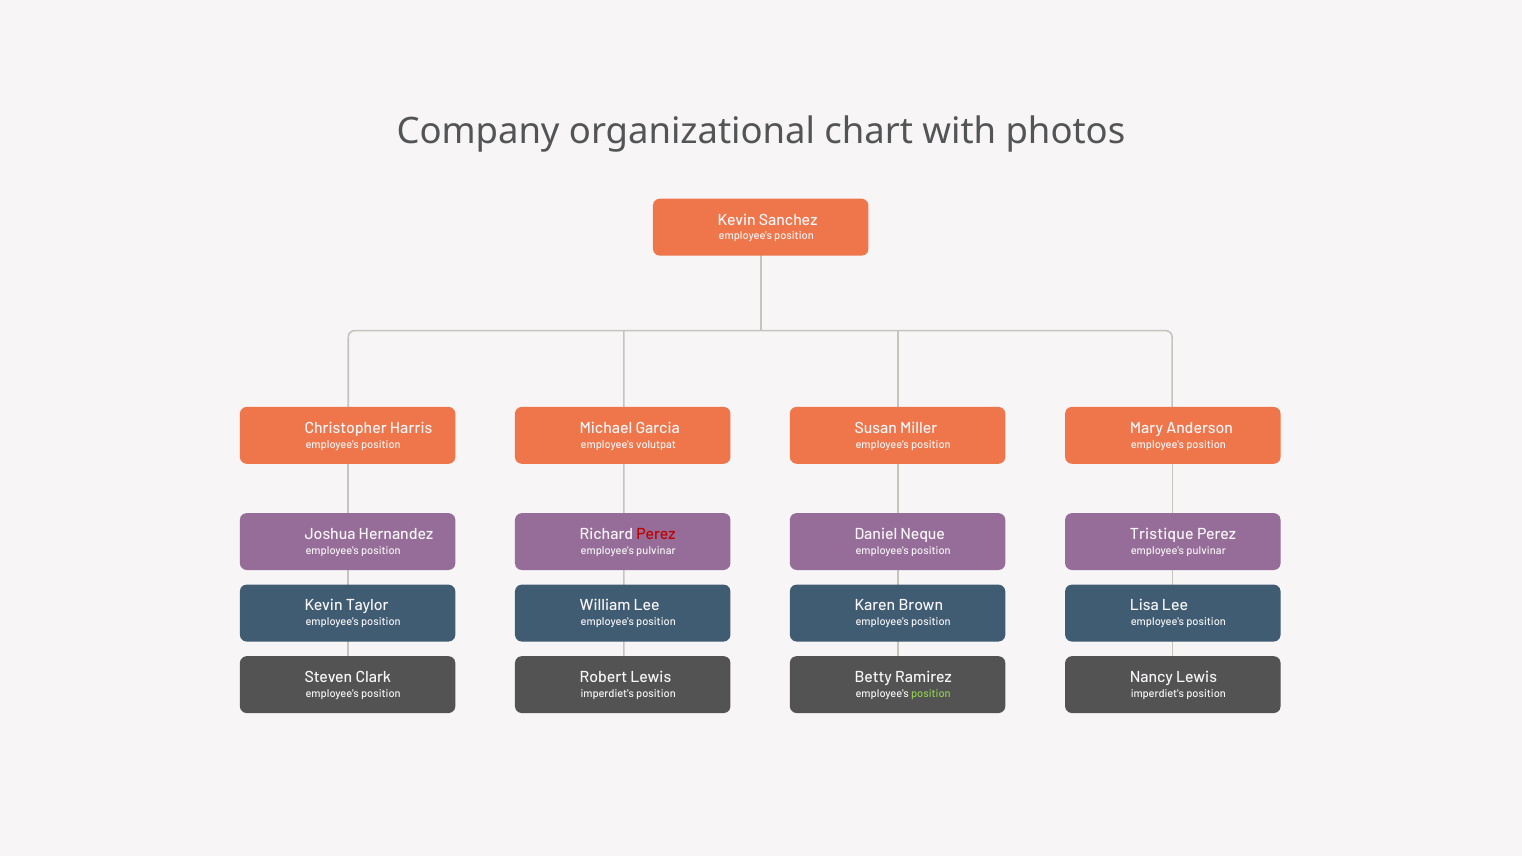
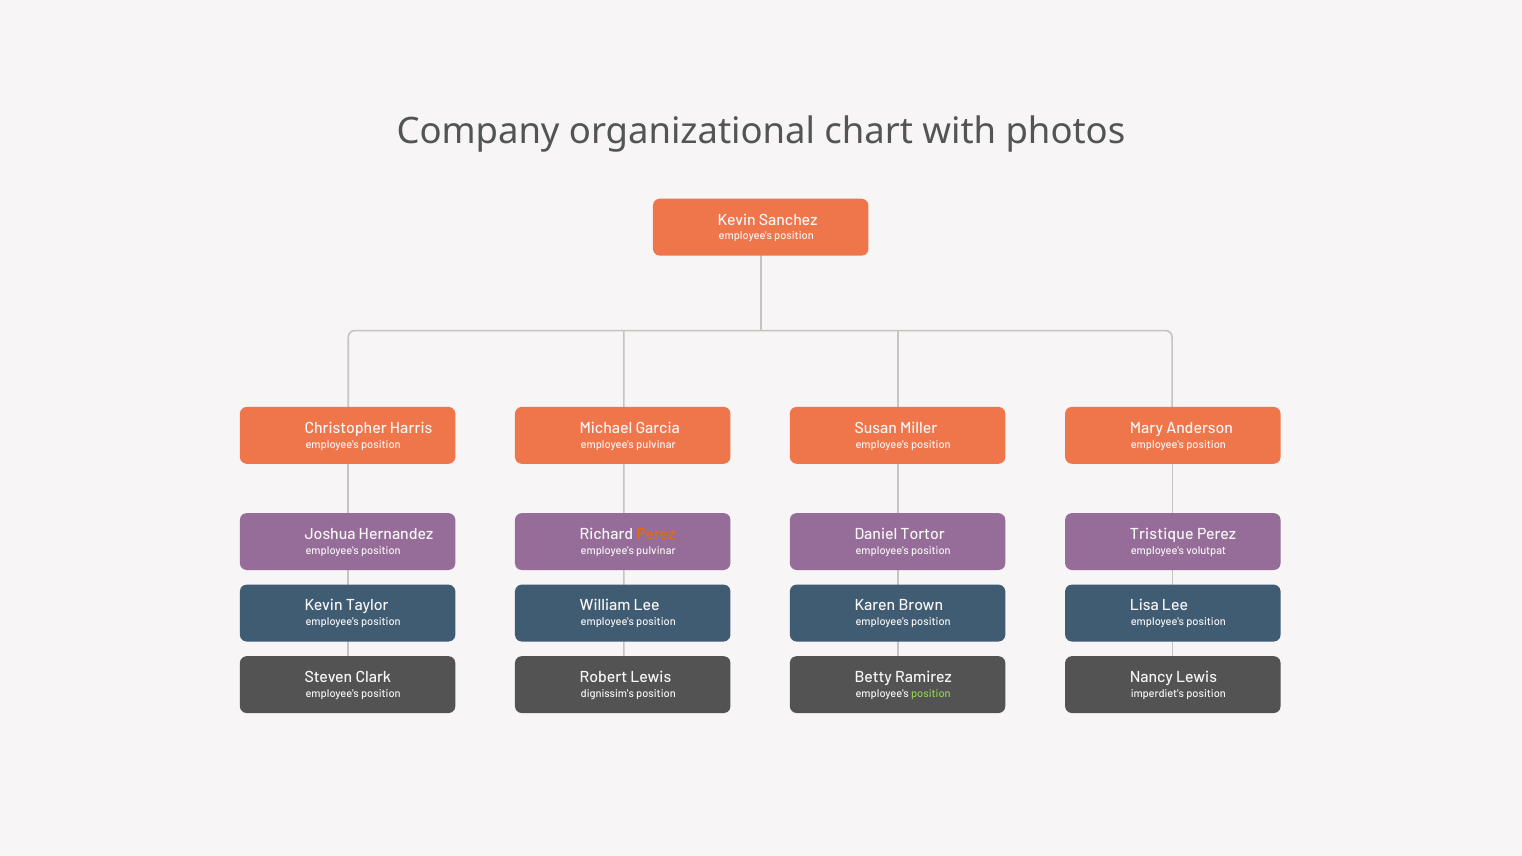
volutpat at (656, 444): volutpat -> pulvinar
Perez at (656, 534) colour: red -> orange
Neque: Neque -> Tortor
pulvinar at (1206, 551): pulvinar -> volutpat
imperdiet's at (607, 694): imperdiet's -> dignissim's
